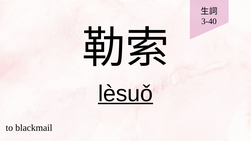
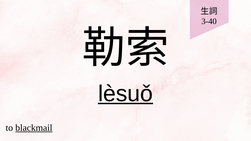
blackmail underline: none -> present
